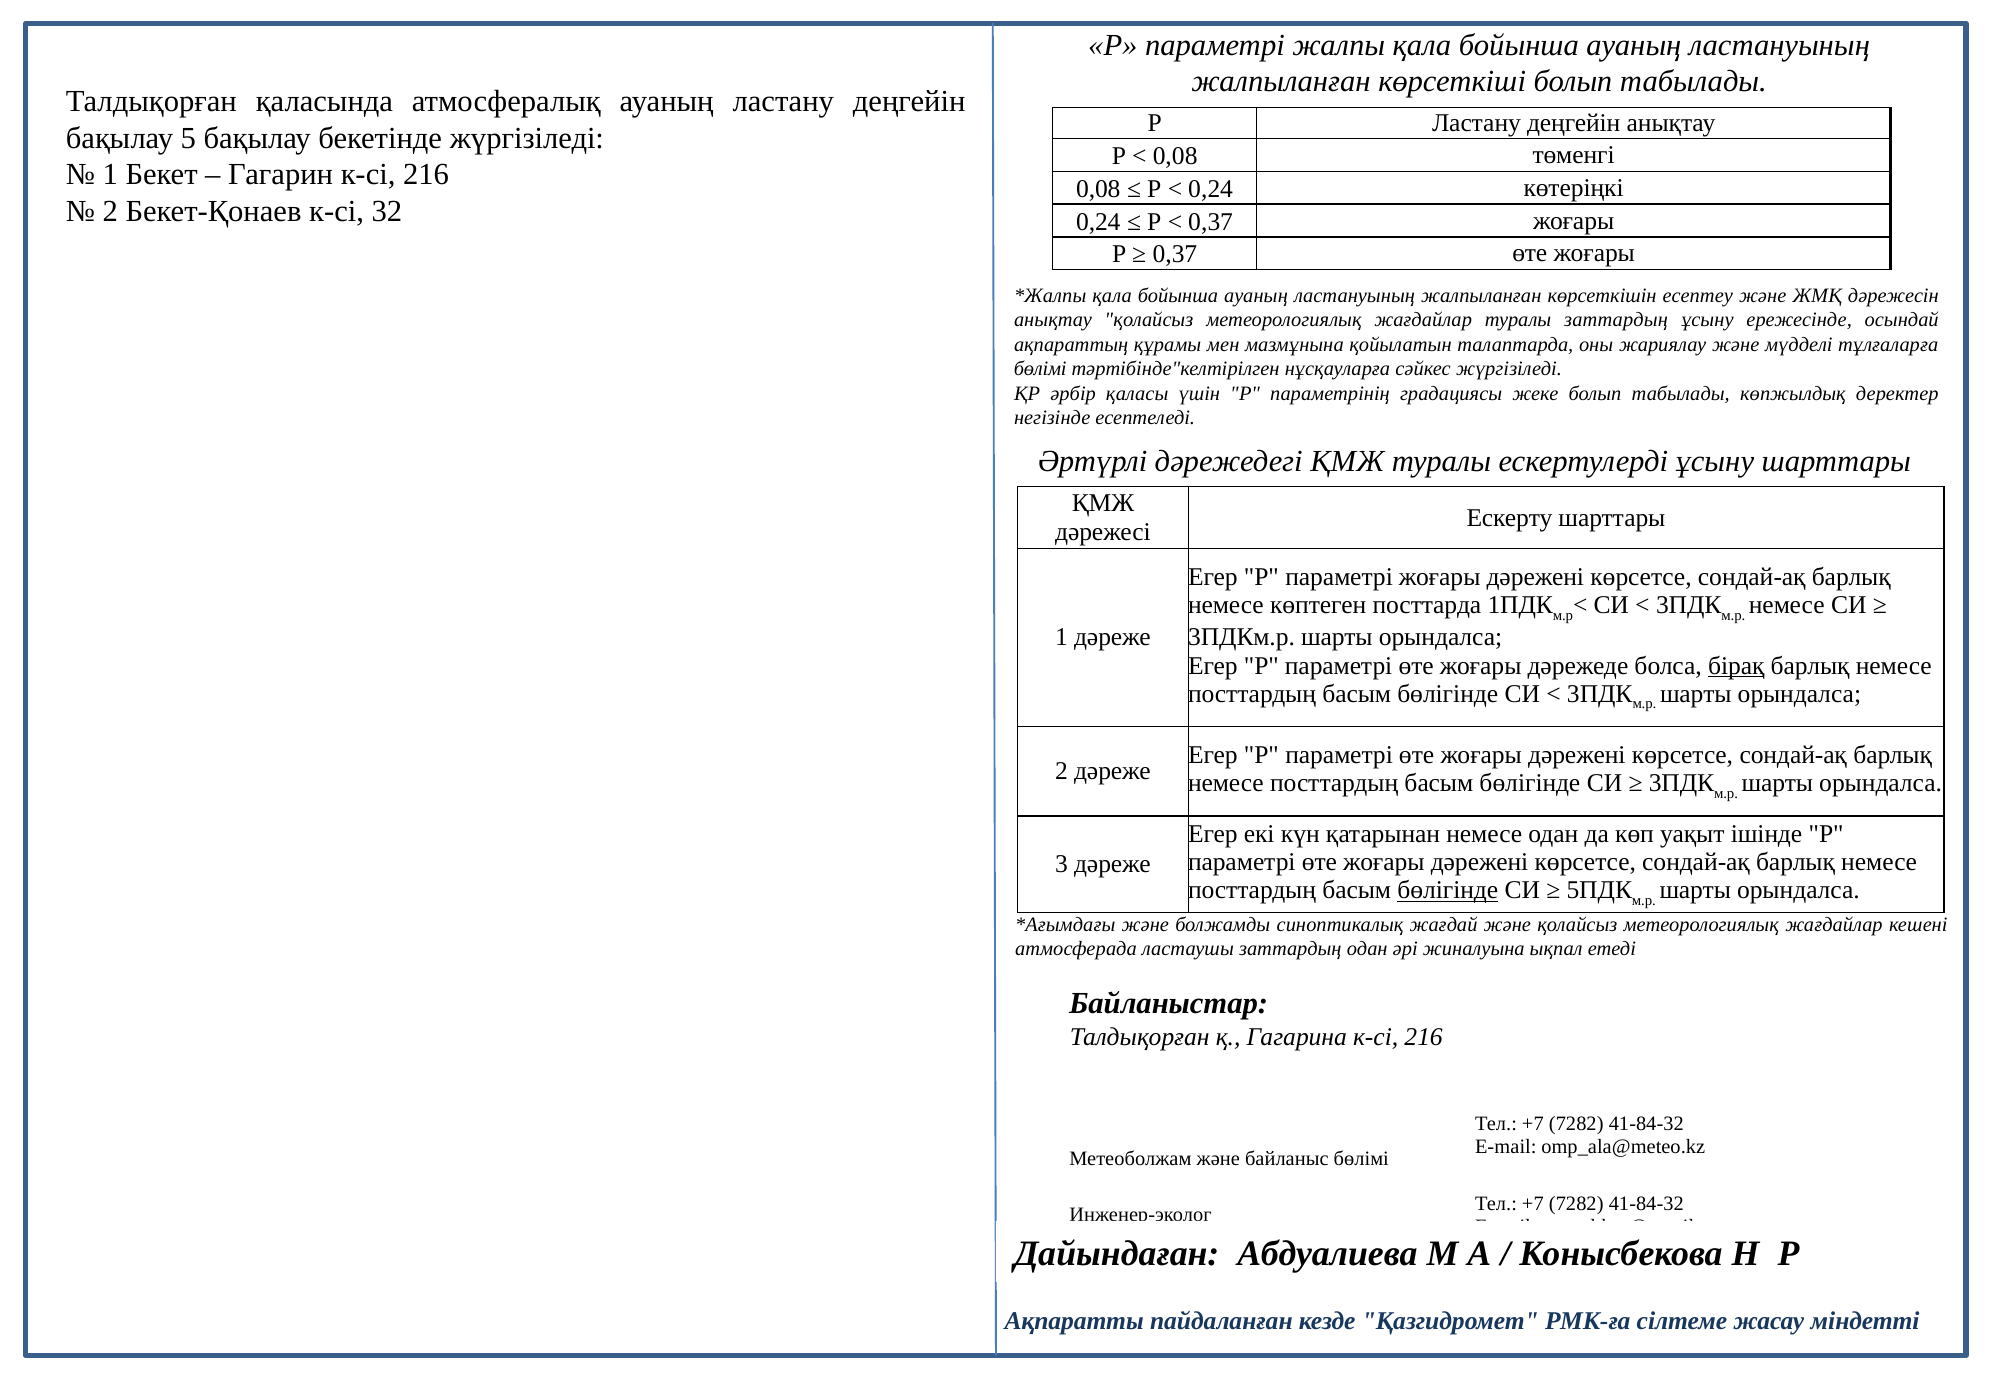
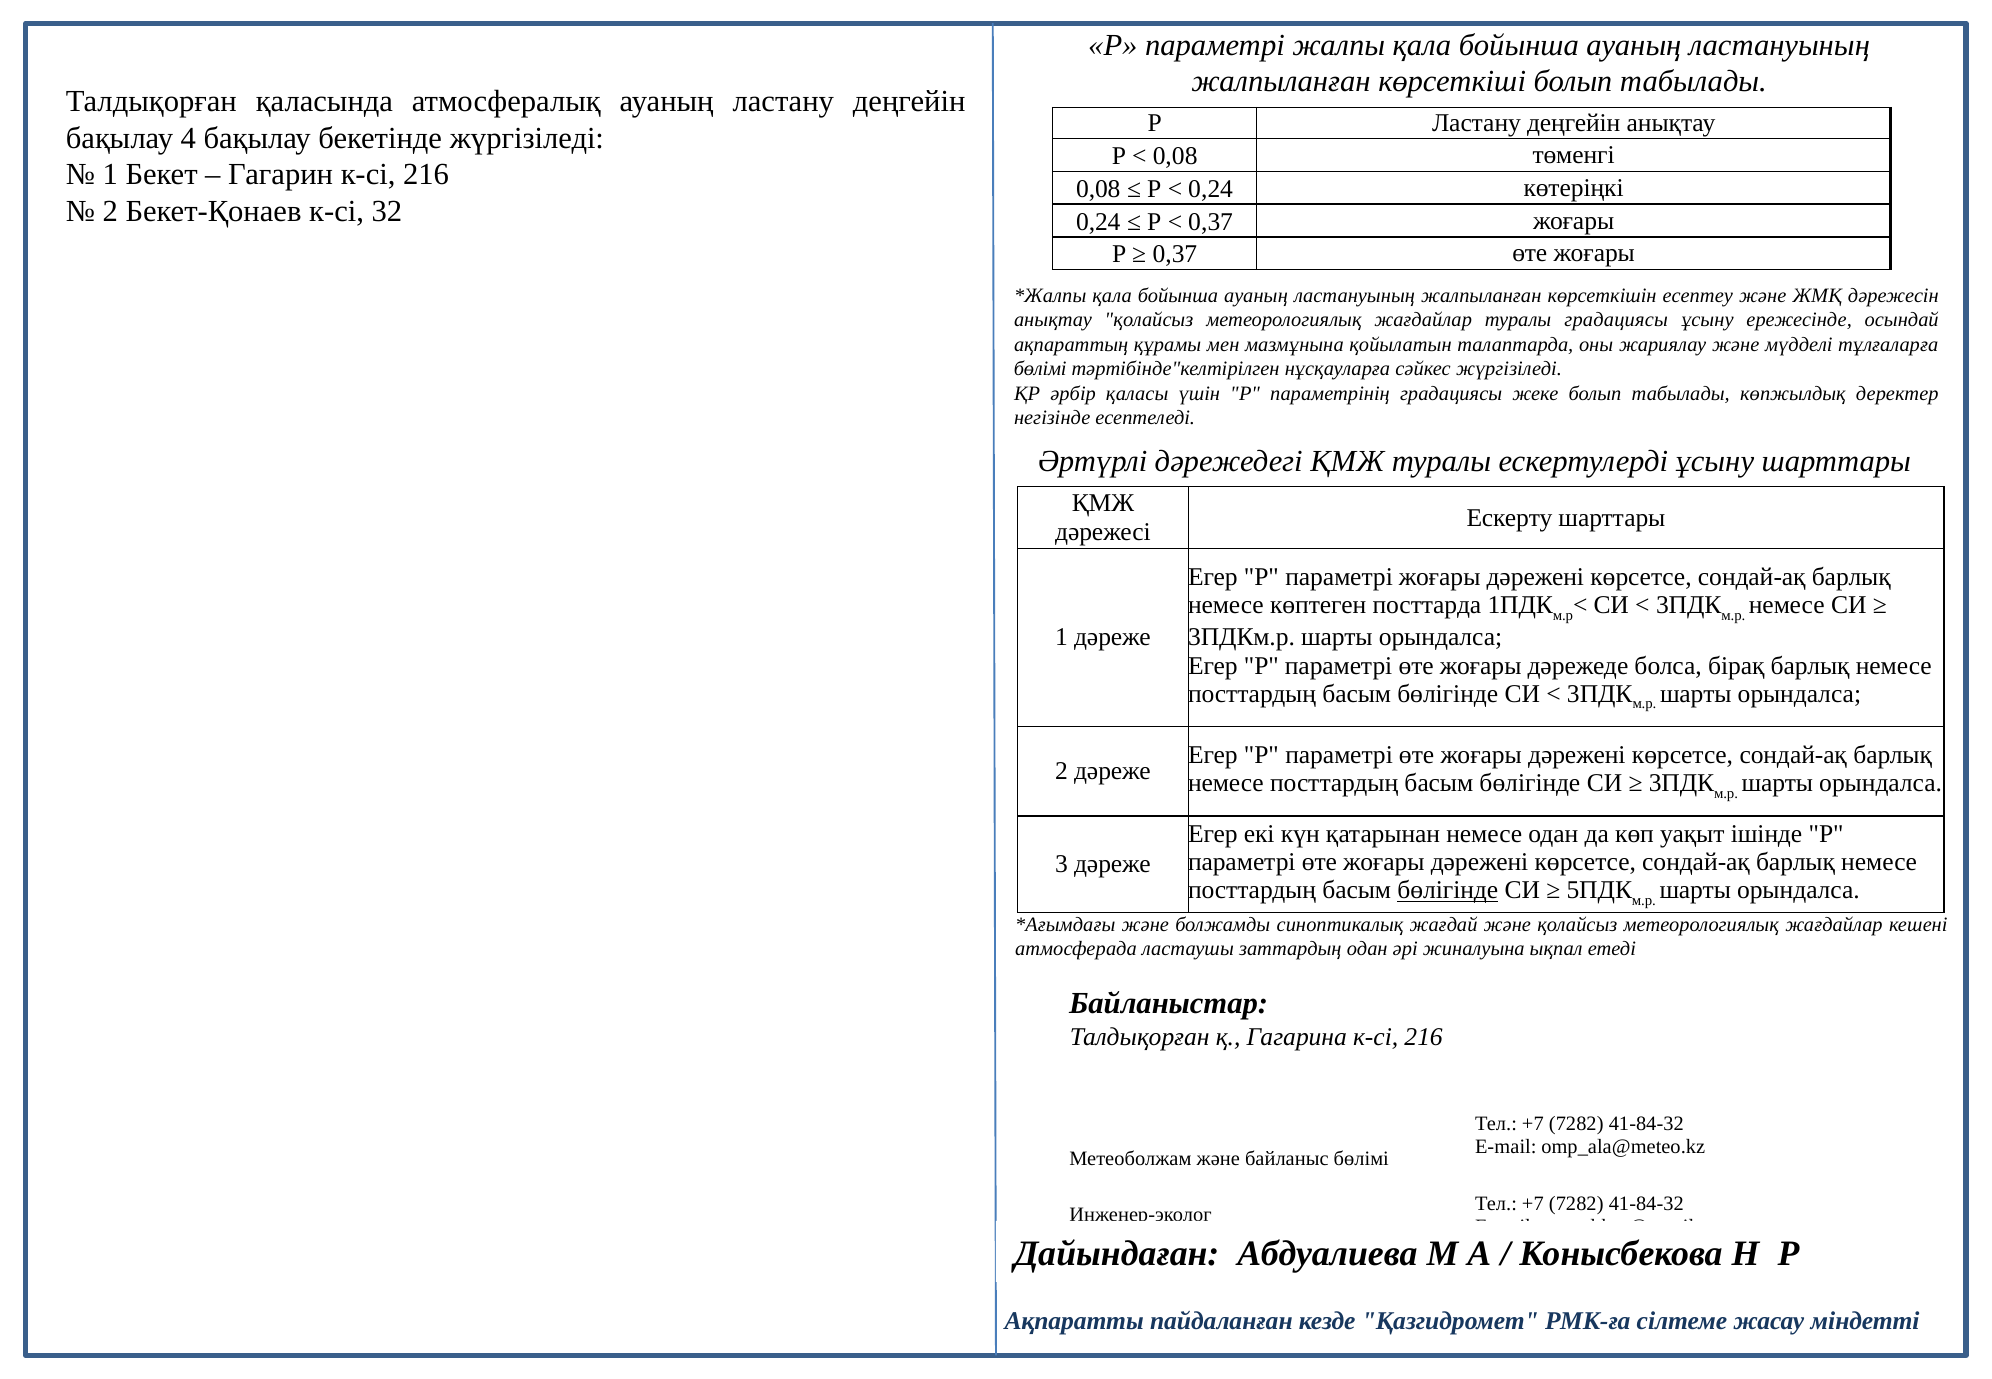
5: 5 -> 4
туралы заттардың: заттардың -> градациясы
бірақ underline: present -> none
